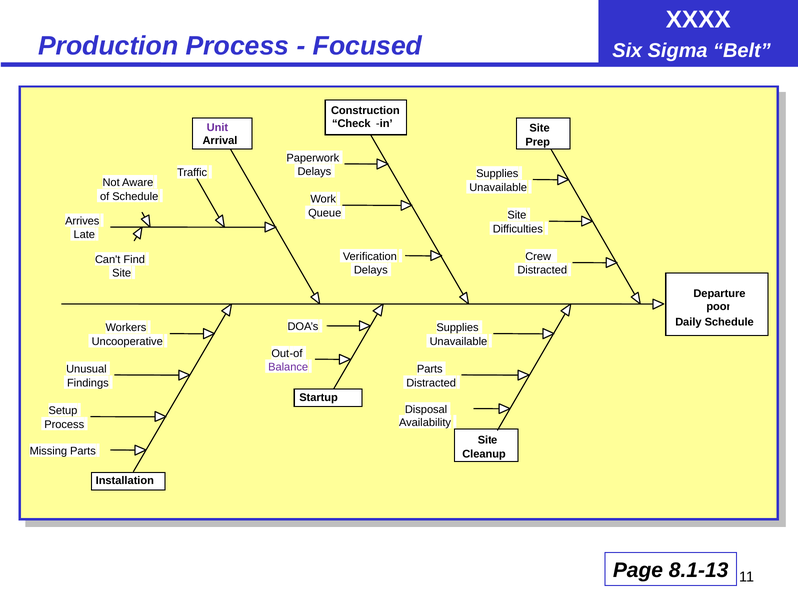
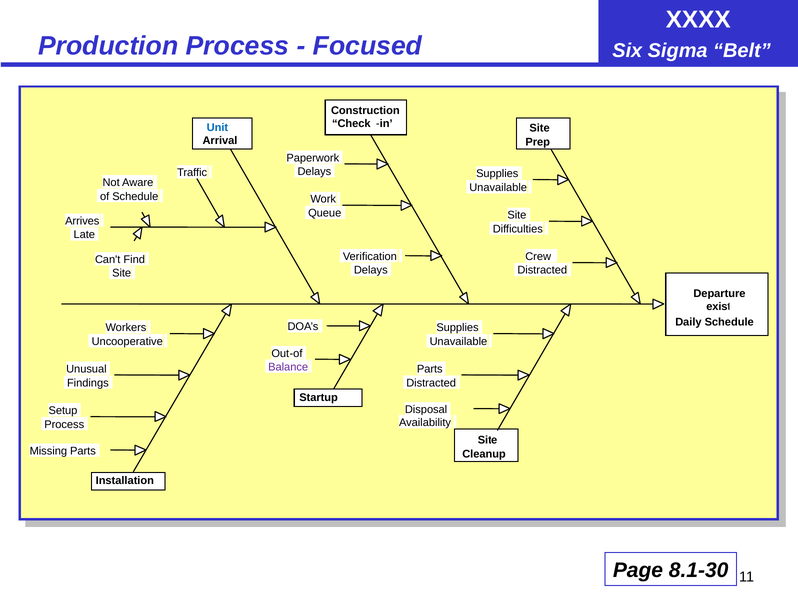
Unit colour: purple -> blue
poor: poor -> exist
8.1-13: 8.1-13 -> 8.1-30
